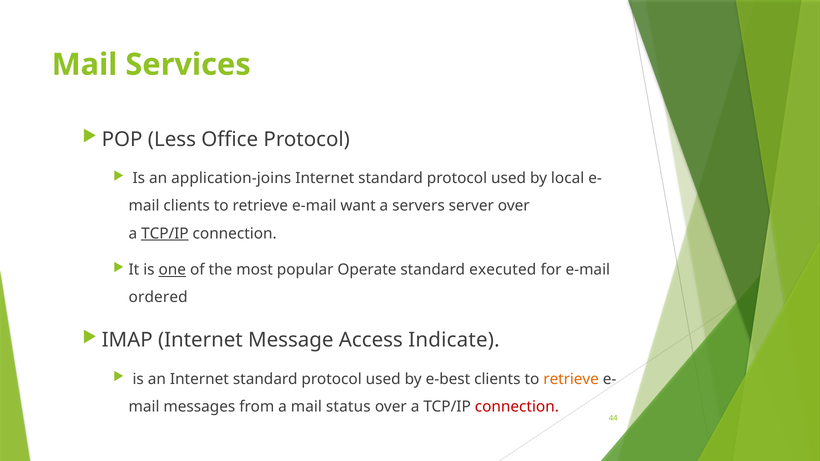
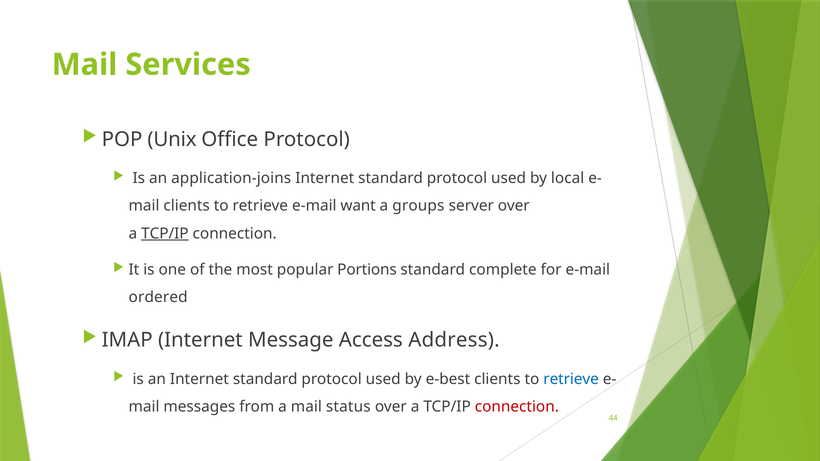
Less: Less -> Unix
servers: servers -> groups
one underline: present -> none
Operate: Operate -> Portions
executed: executed -> complete
Indicate: Indicate -> Address
retrieve at (571, 379) colour: orange -> blue
